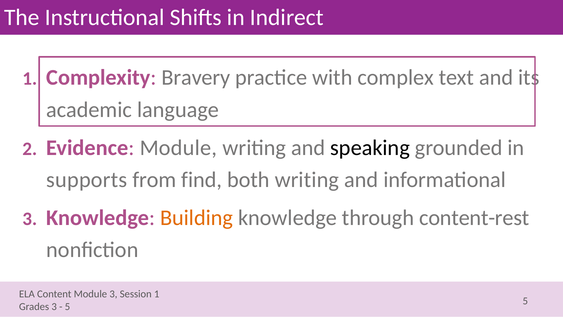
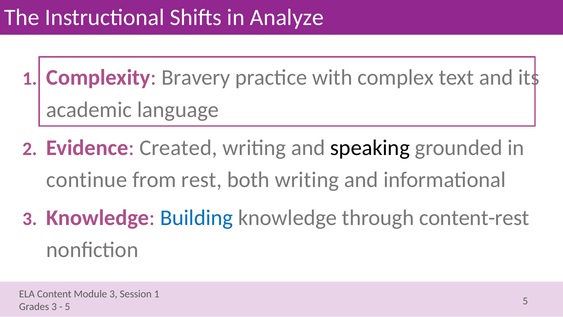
Indirect: Indirect -> Analyze
Evidence Module: Module -> Created
supports: supports -> continue
find: find -> rest
Building colour: orange -> blue
